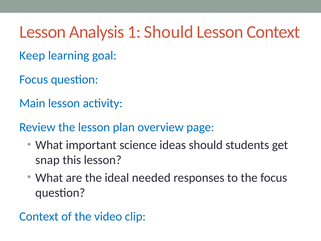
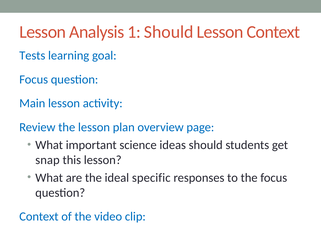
Keep: Keep -> Tests
needed: needed -> specific
